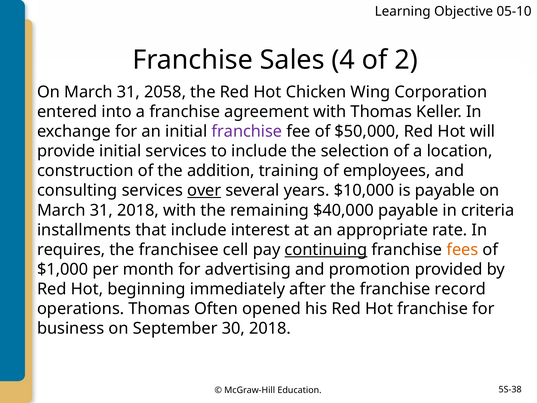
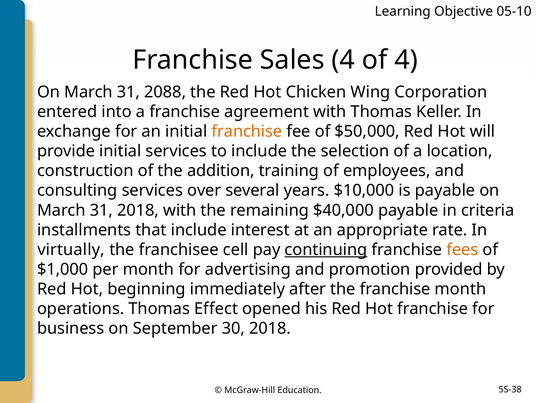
of 2: 2 -> 4
2058: 2058 -> 2088
franchise at (247, 131) colour: purple -> orange
over underline: present -> none
requires: requires -> virtually
franchise record: record -> month
Often: Often -> Effect
